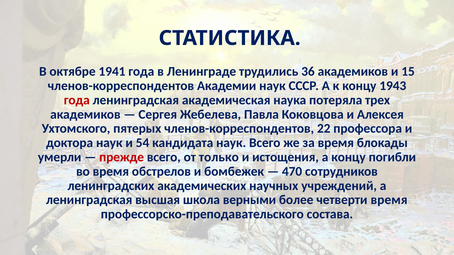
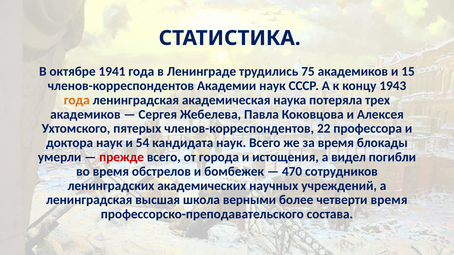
36: 36 -> 75
года at (77, 100) colour: red -> orange
только: только -> города
а концу: концу -> видел
